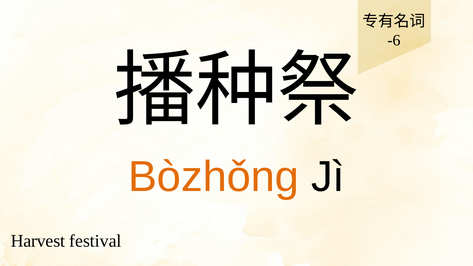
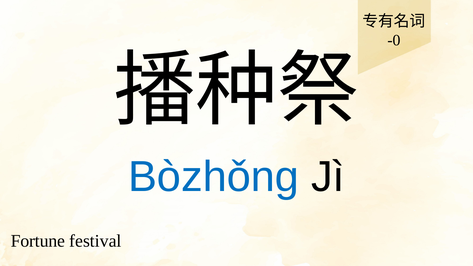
-6: -6 -> -0
Bòzhǒng colour: orange -> blue
Harvest: Harvest -> Fortune
